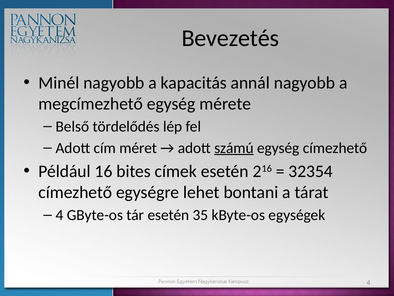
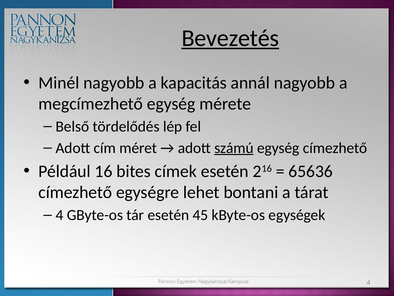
Bevezetés underline: none -> present
32354: 32354 -> 65636
35: 35 -> 45
